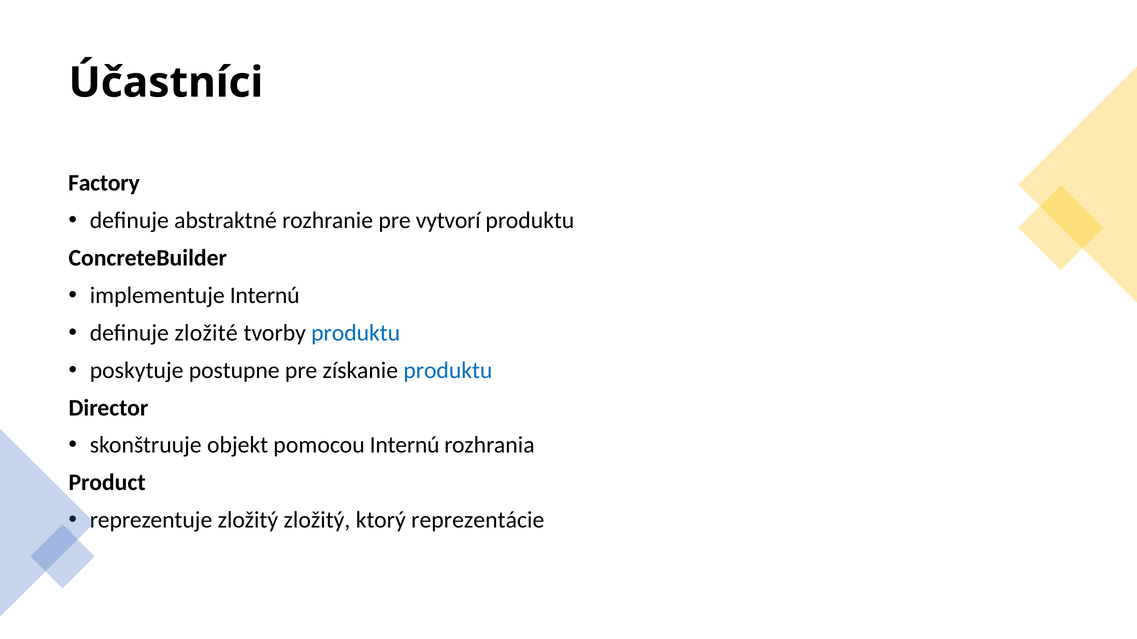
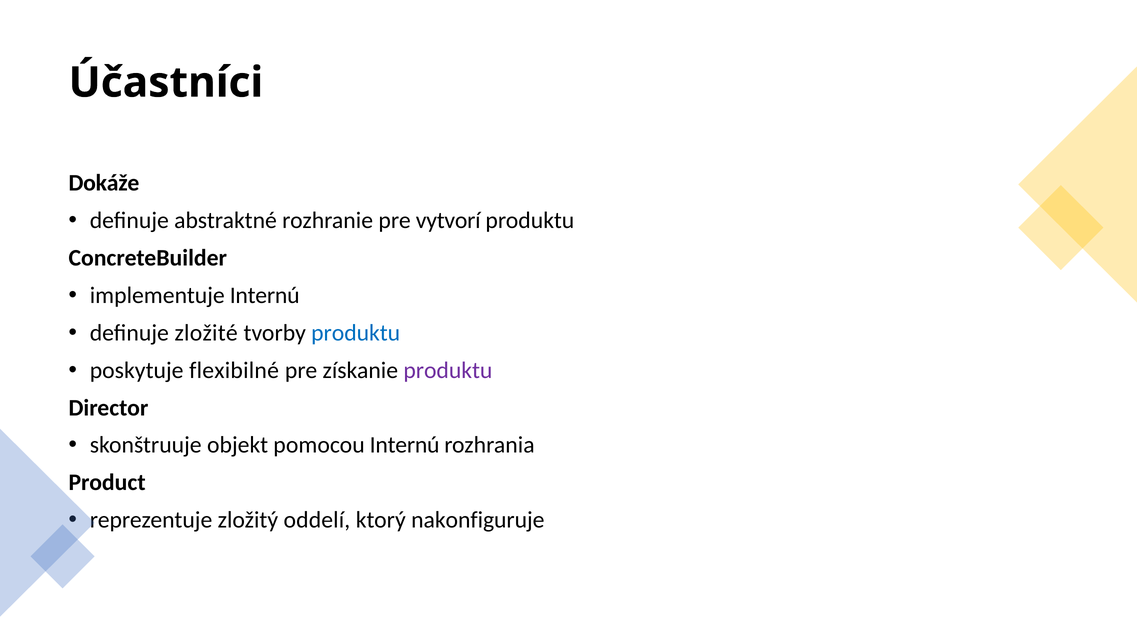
Factory: Factory -> Dokáže
postupne: postupne -> flexibilné
produktu at (448, 371) colour: blue -> purple
zložitý zložitý: zložitý -> oddelí
reprezentácie: reprezentácie -> nakonfiguruje
